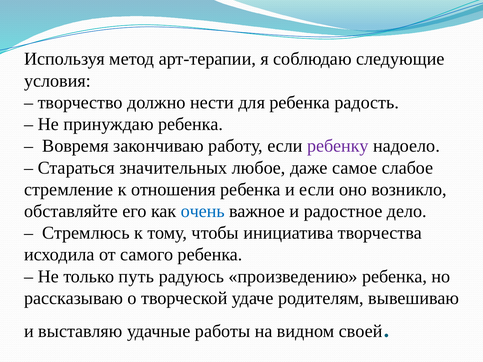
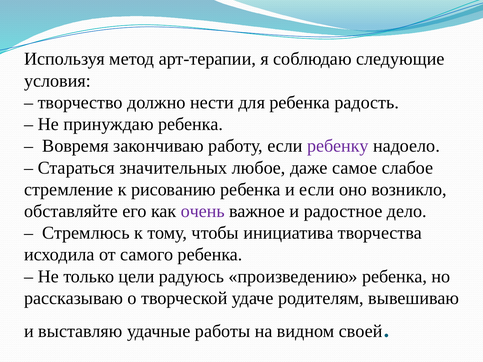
отношения: отношения -> рисованию
очень colour: blue -> purple
путь: путь -> цели
